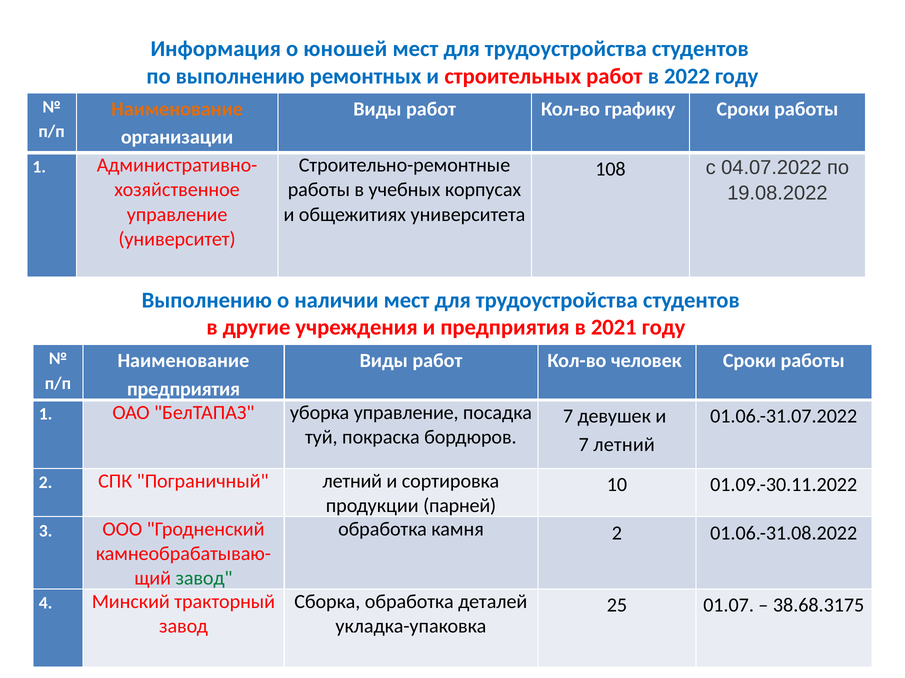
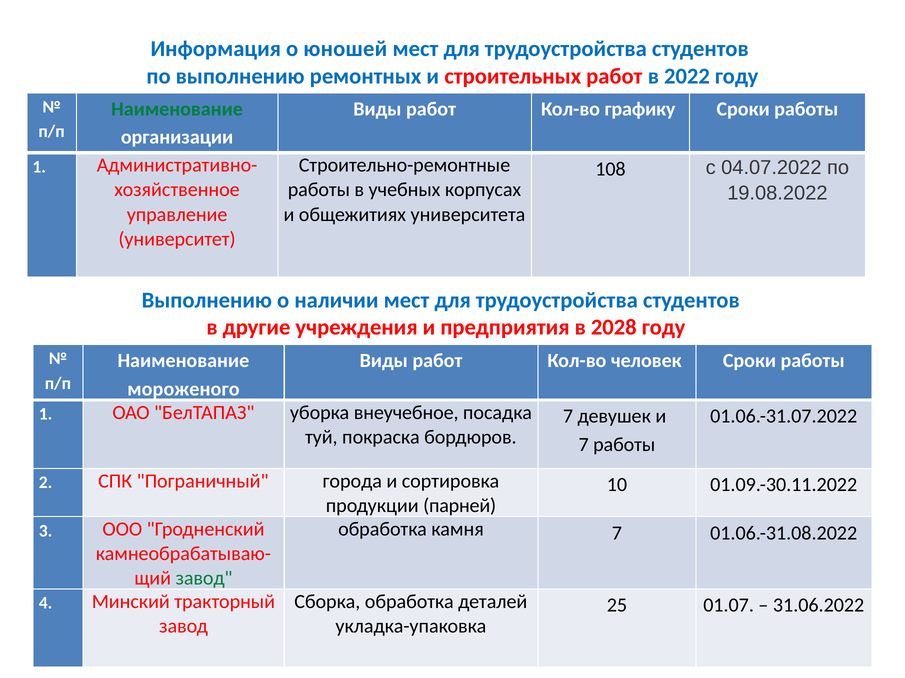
Наименование at (177, 109) colour: orange -> green
2021: 2021 -> 2028
предприятия at (184, 389): предприятия -> мороженого
уборка управление: управление -> внеучебное
7 летний: летний -> работы
Пограничный летний: летний -> города
камня 2: 2 -> 7
38.68.3175: 38.68.3175 -> 31.06.2022
